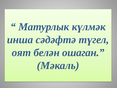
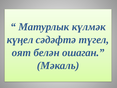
инша: инша -> күңел
